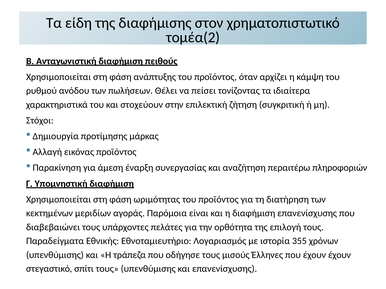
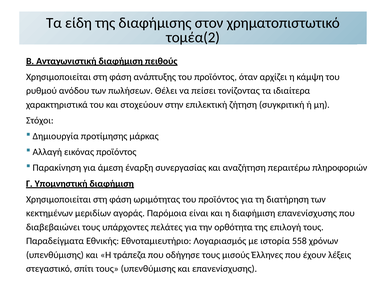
355: 355 -> 558
έχουν έχουν: έχουν -> λέξεις
